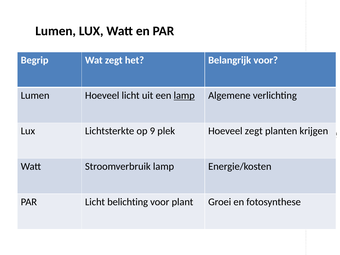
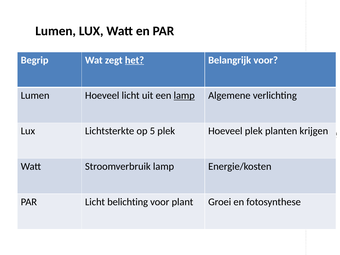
het underline: none -> present
9: 9 -> 5
Hoeveel zegt: zegt -> plek
